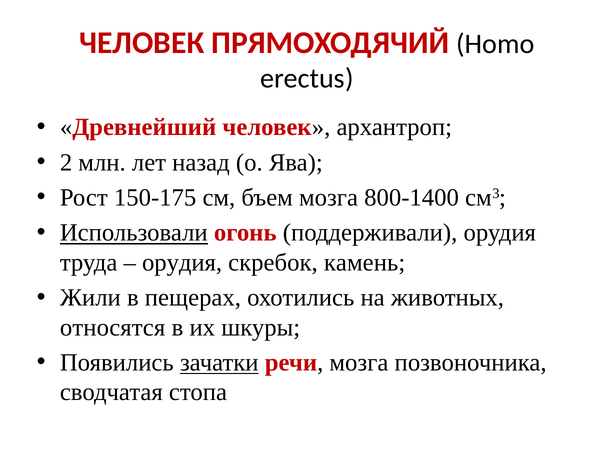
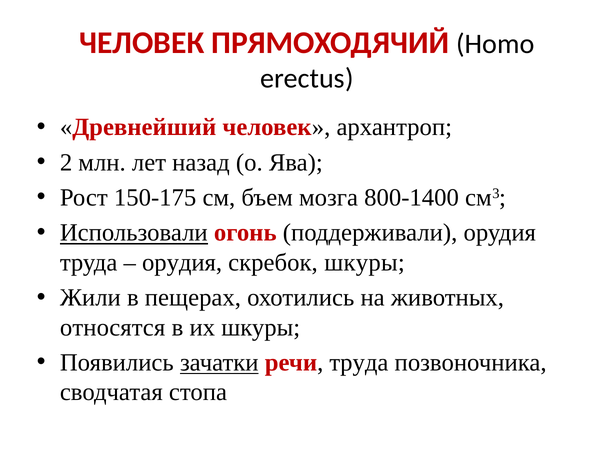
скребок камень: камень -> шкуры
речи мозга: мозга -> труда
